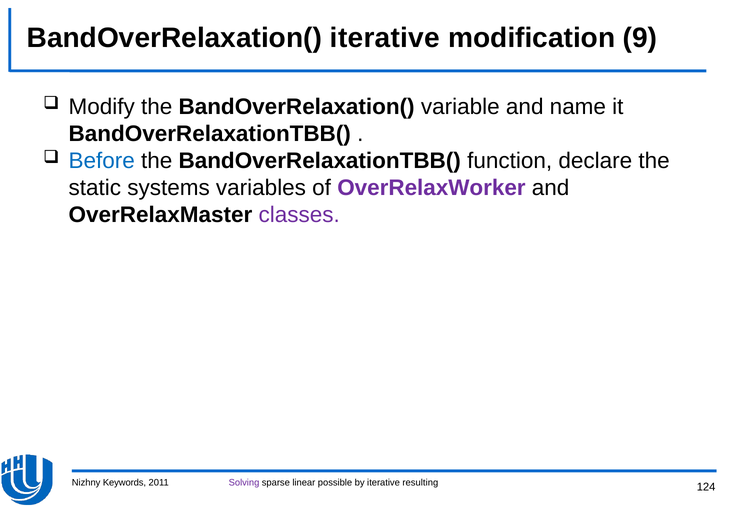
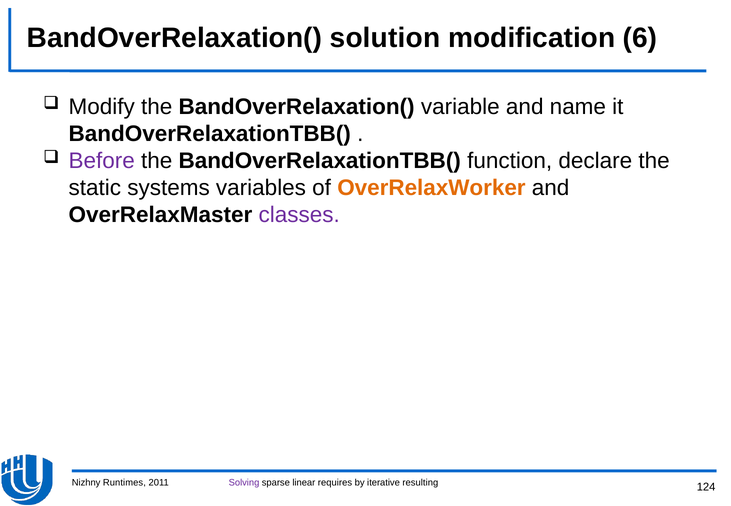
BandOverRelaxation( iterative: iterative -> solution
9: 9 -> 6
Before colour: blue -> purple
OverRelaxWorker colour: purple -> orange
Keywords: Keywords -> Runtimes
possible: possible -> requires
